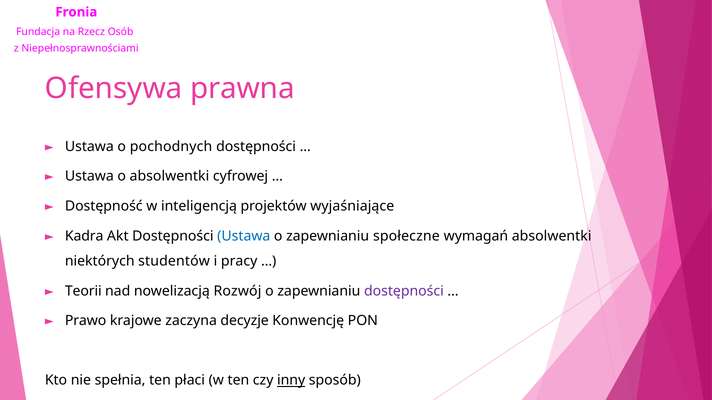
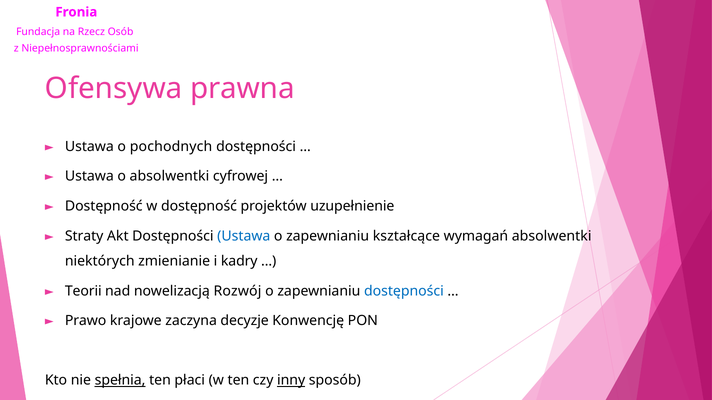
w inteligencją: inteligencją -> dostępność
wyjaśniające: wyjaśniające -> uzupełnienie
Kadra: Kadra -> Straty
społeczne: społeczne -> kształcące
studentów: studentów -> zmienianie
pracy: pracy -> kadry
dostępności at (404, 291) colour: purple -> blue
spełnia underline: none -> present
